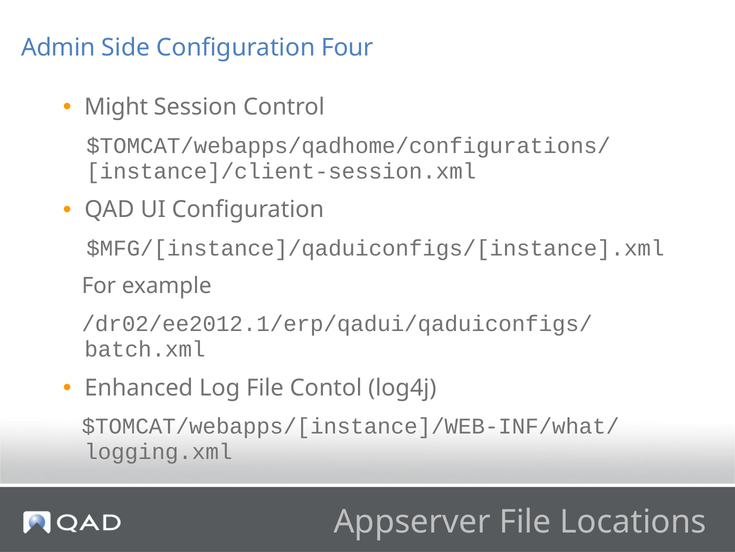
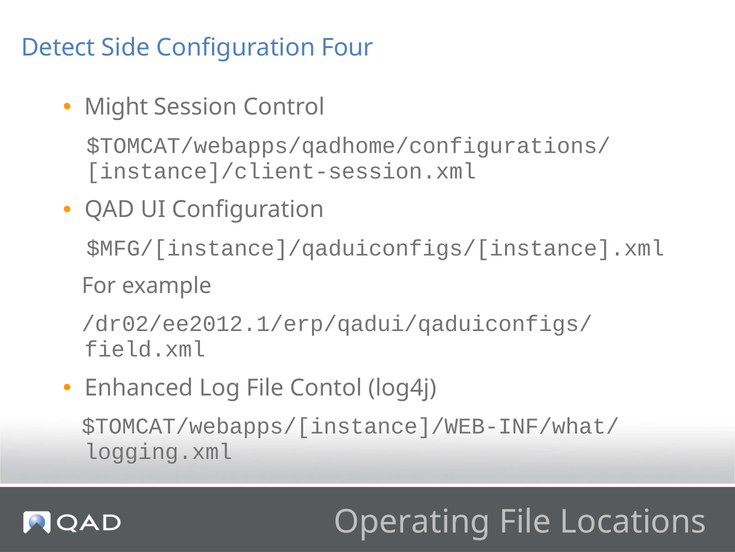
Admin: Admin -> Detect
batch.xml: batch.xml -> field.xml
Appserver: Appserver -> Operating
